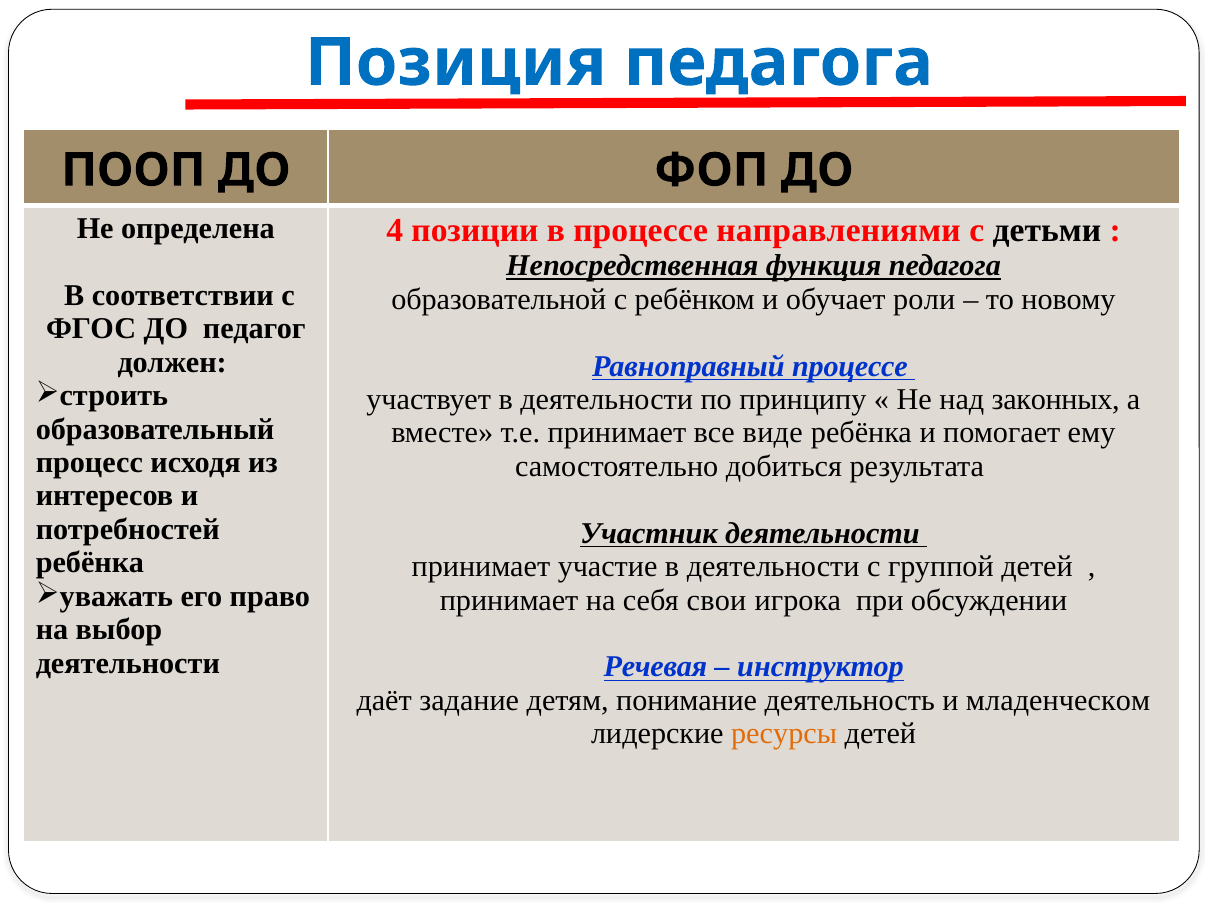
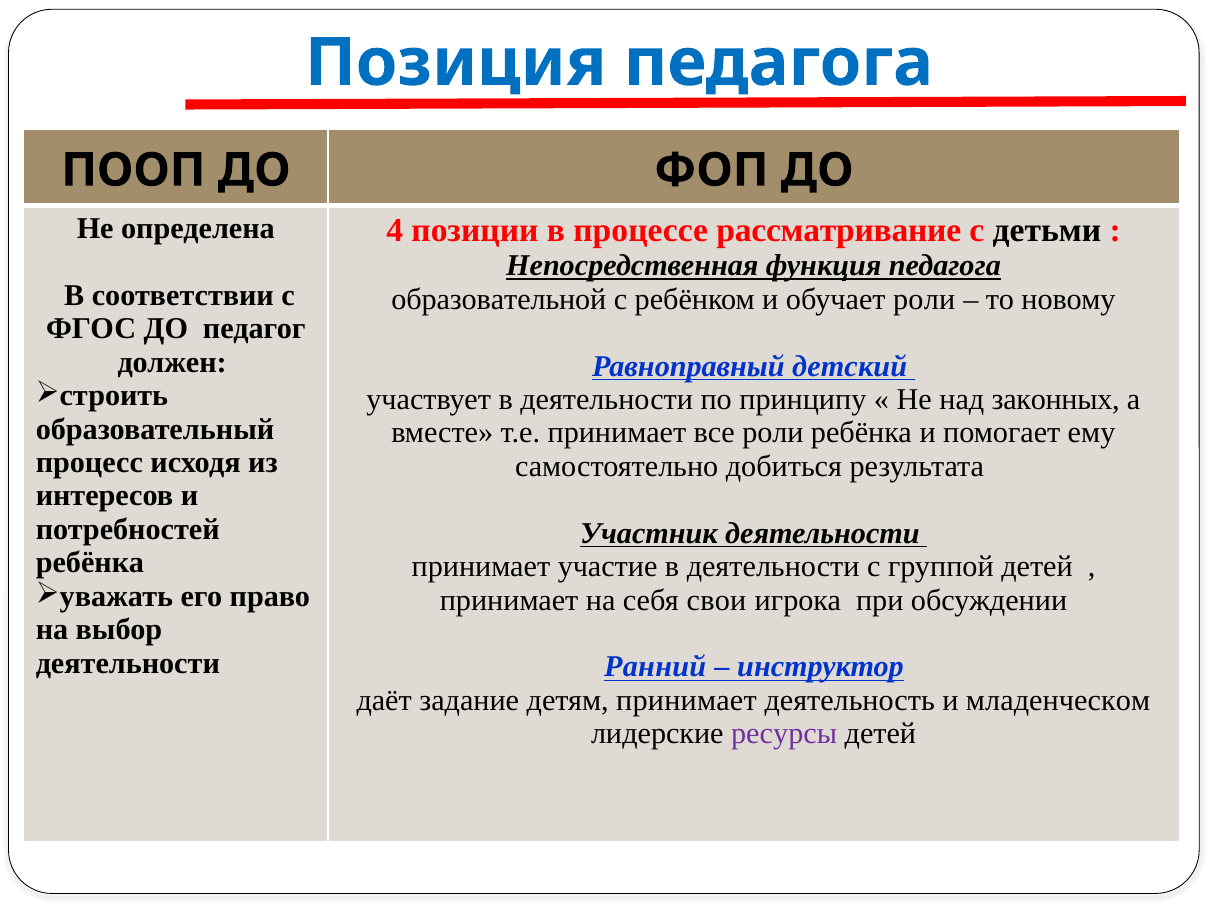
направлениями: направлениями -> рассматривание
Равноправный процессе: процессе -> детский
все виде: виде -> роли
Речевая: Речевая -> Ранний
детям понимание: понимание -> принимает
ресурсы colour: orange -> purple
